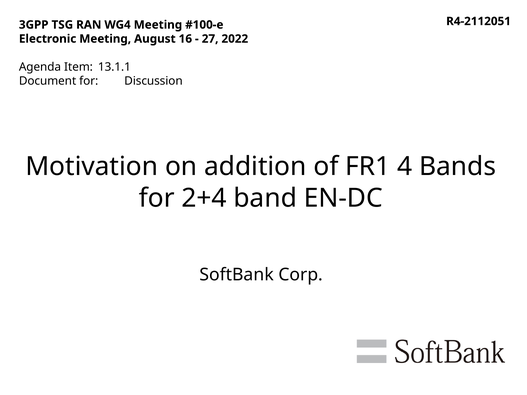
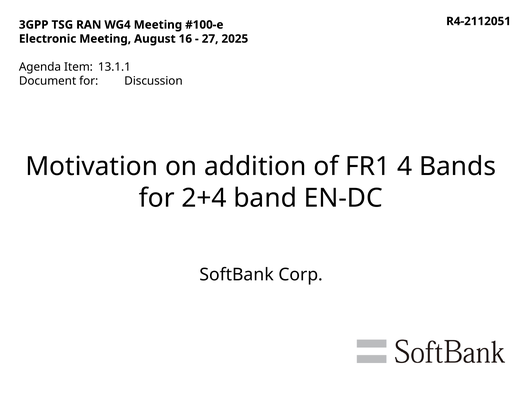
2022: 2022 -> 2025
